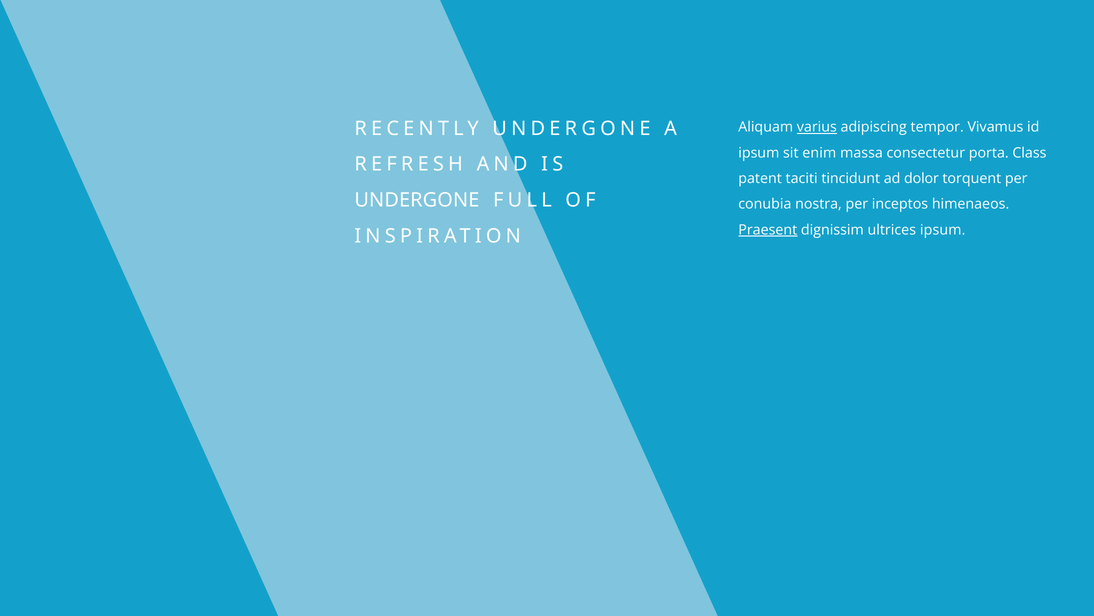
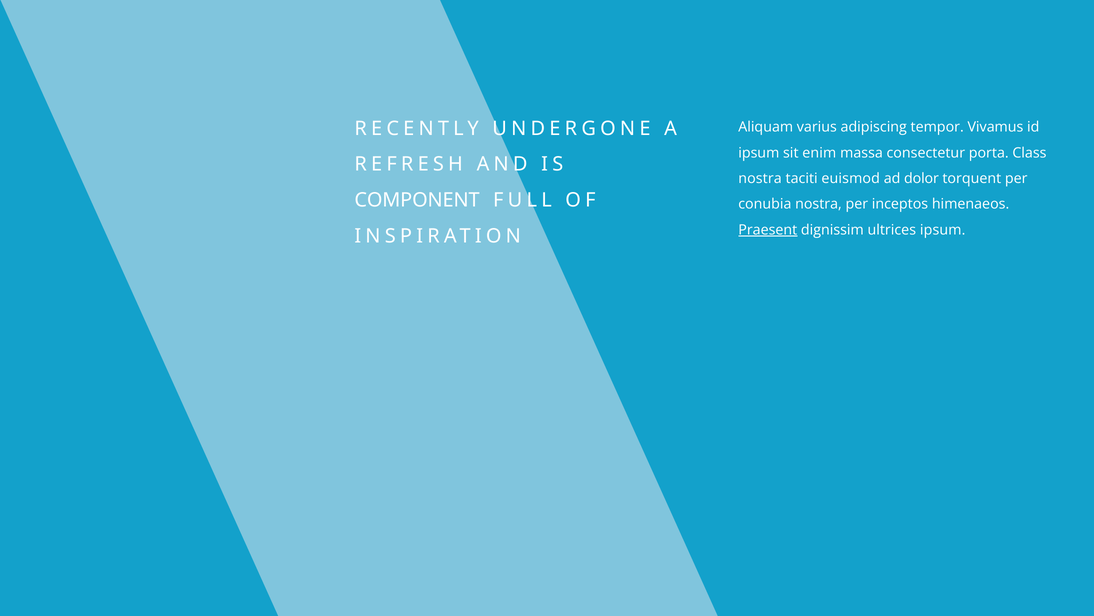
varius underline: present -> none
patent at (760, 178): patent -> nostra
tincidunt: tincidunt -> euismod
UNDERGONE at (417, 200): UNDERGONE -> COMPONENT
